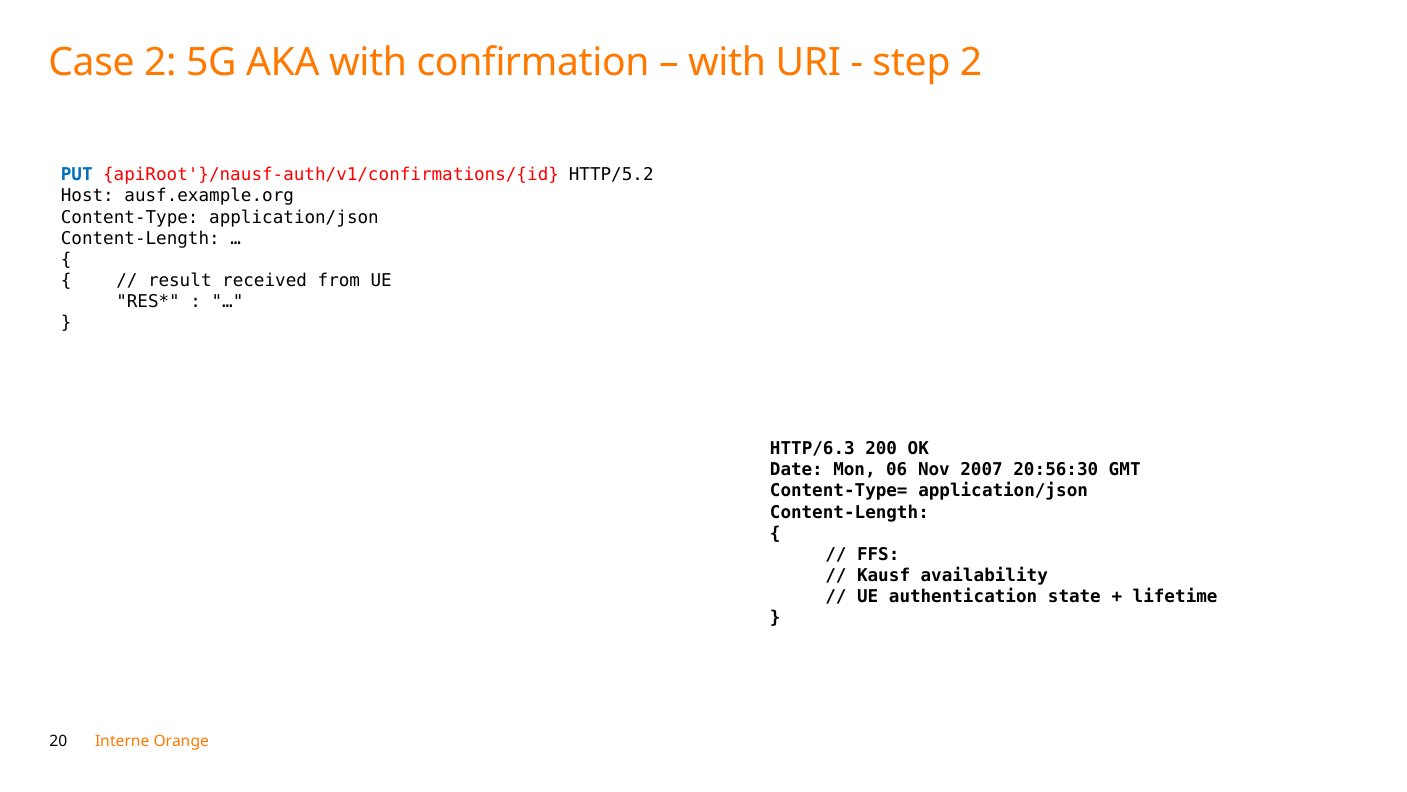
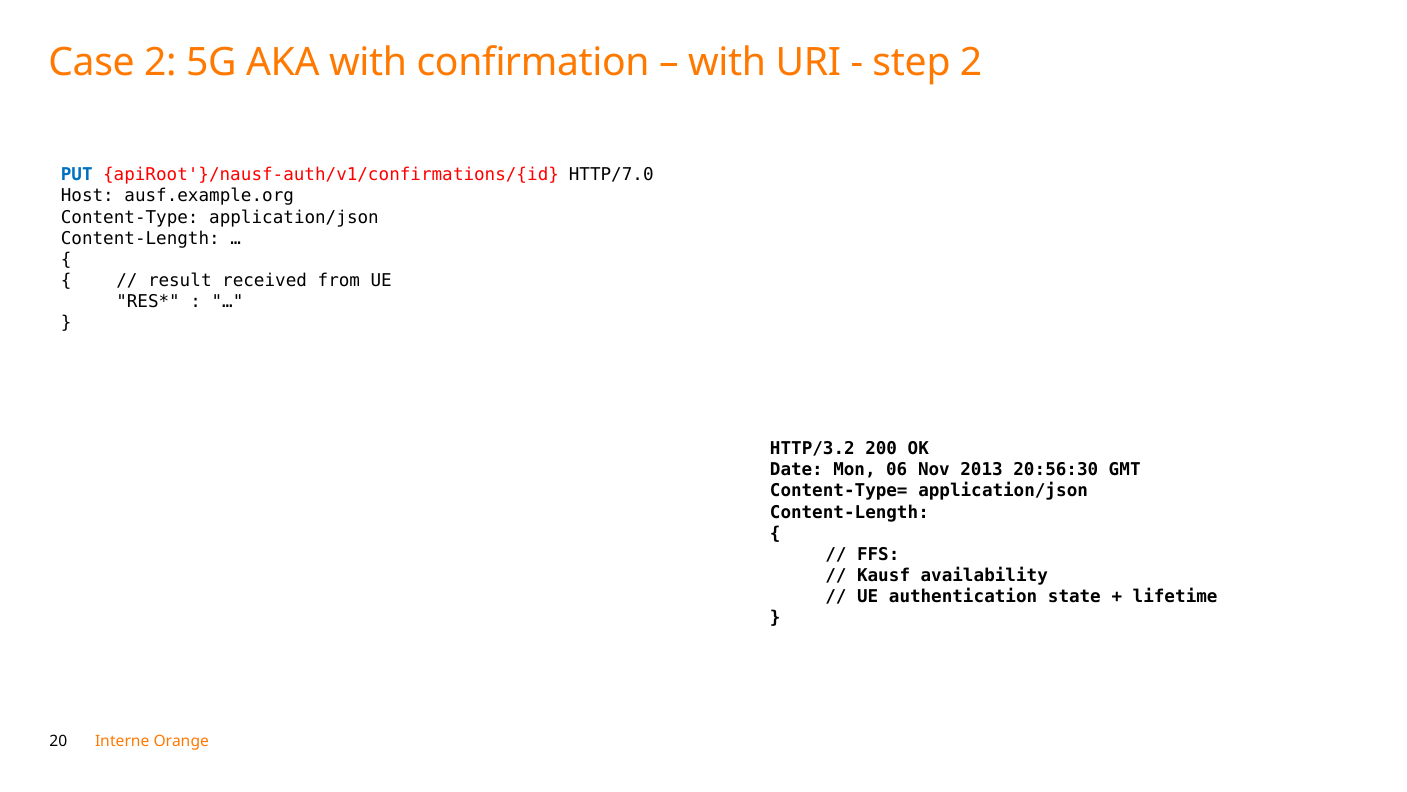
HTTP/5.2: HTTP/5.2 -> HTTP/7.0
HTTP/6.3: HTTP/6.3 -> HTTP/3.2
2007: 2007 -> 2013
